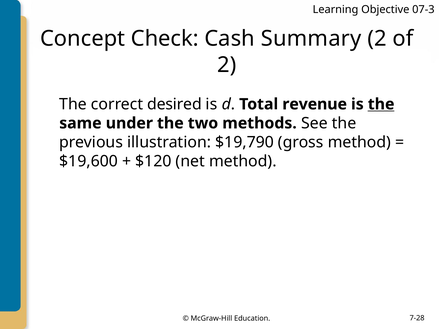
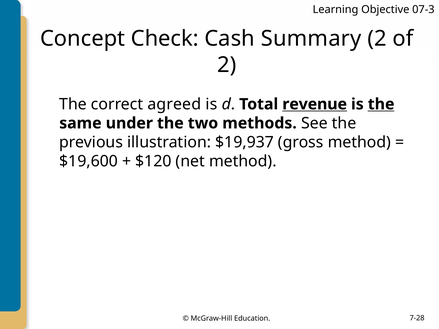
desired: desired -> agreed
revenue underline: none -> present
$19,790: $19,790 -> $19,937
